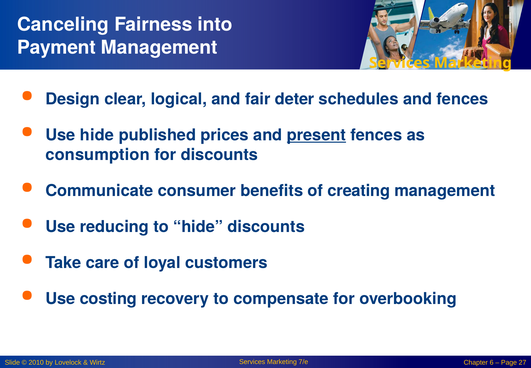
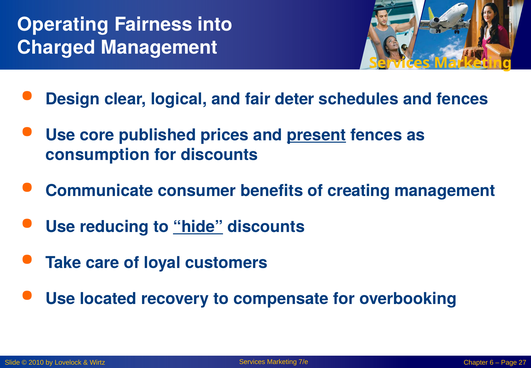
Canceling: Canceling -> Operating
Payment: Payment -> Charged
Use hide: hide -> core
hide at (198, 227) underline: none -> present
costing: costing -> located
